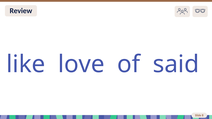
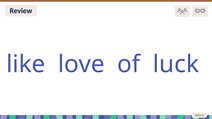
said: said -> luck
